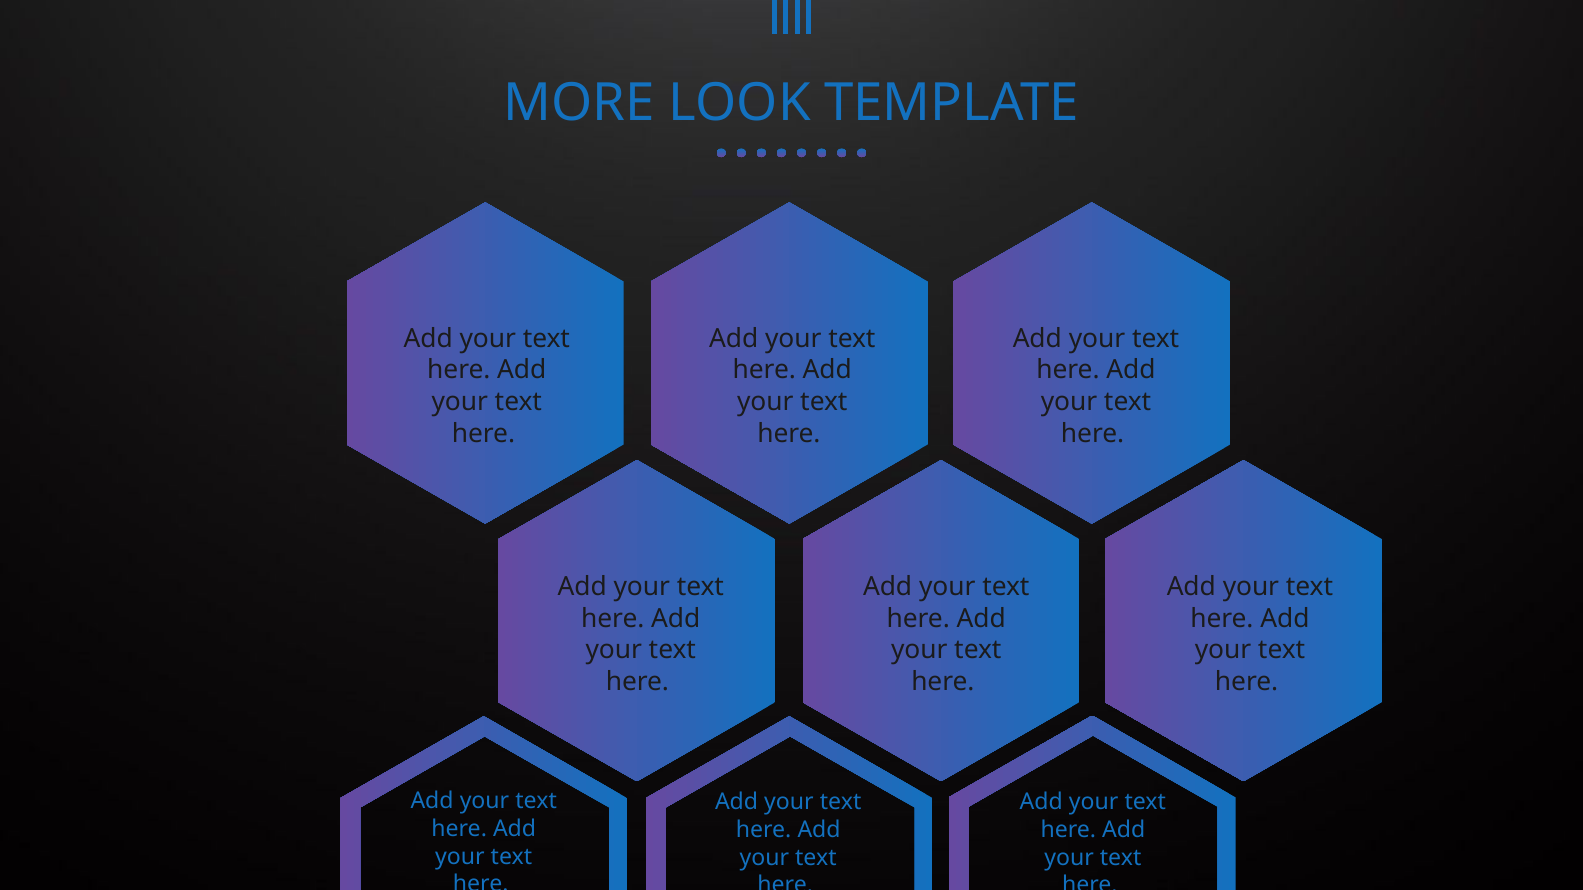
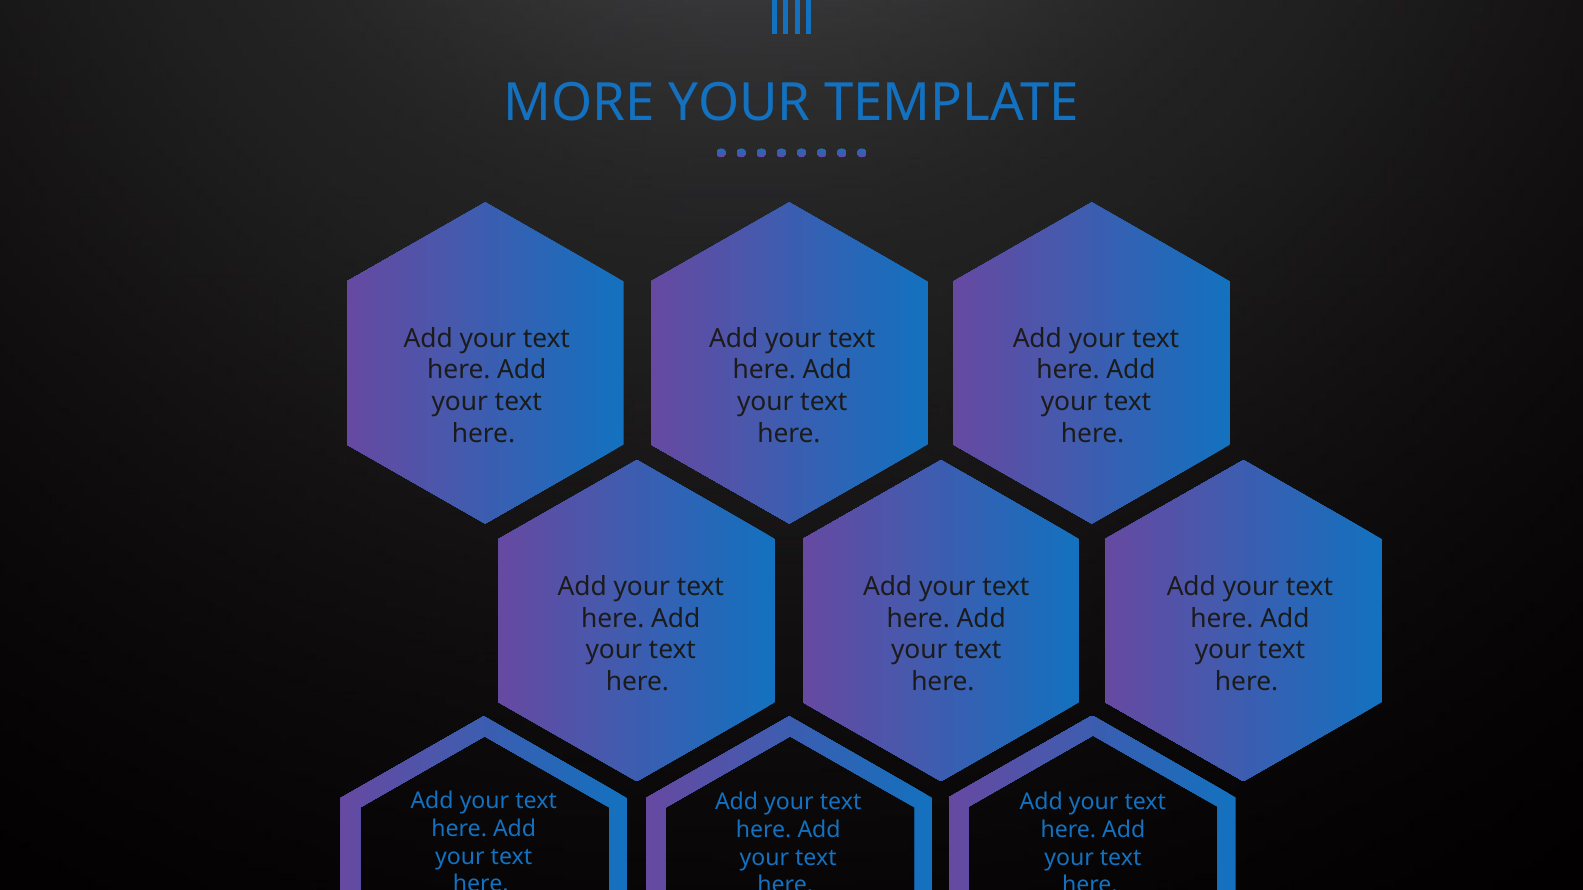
MORE LOOK: LOOK -> YOUR
